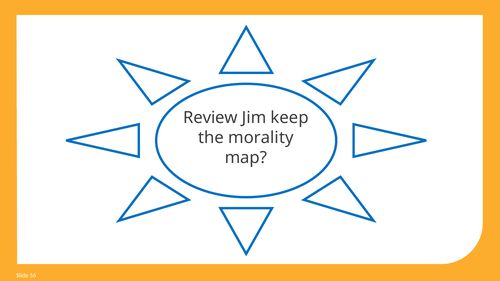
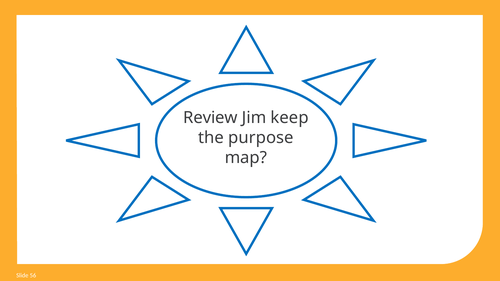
morality: morality -> purpose
